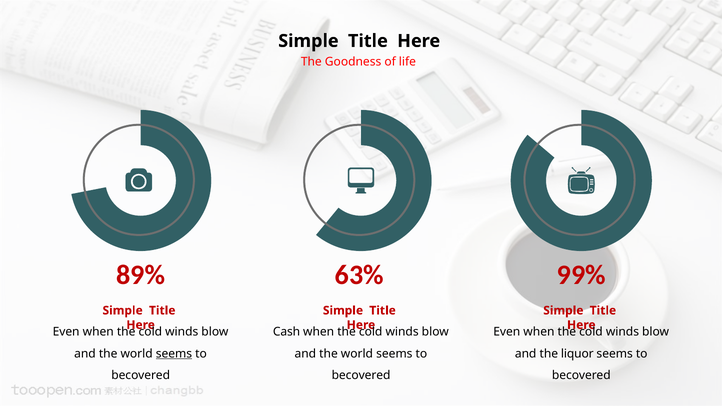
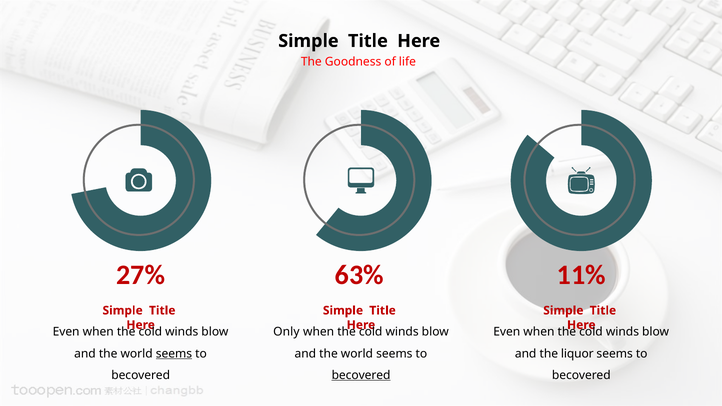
89%: 89% -> 27%
99%: 99% -> 11%
Cash: Cash -> Only
becovered at (361, 375) underline: none -> present
